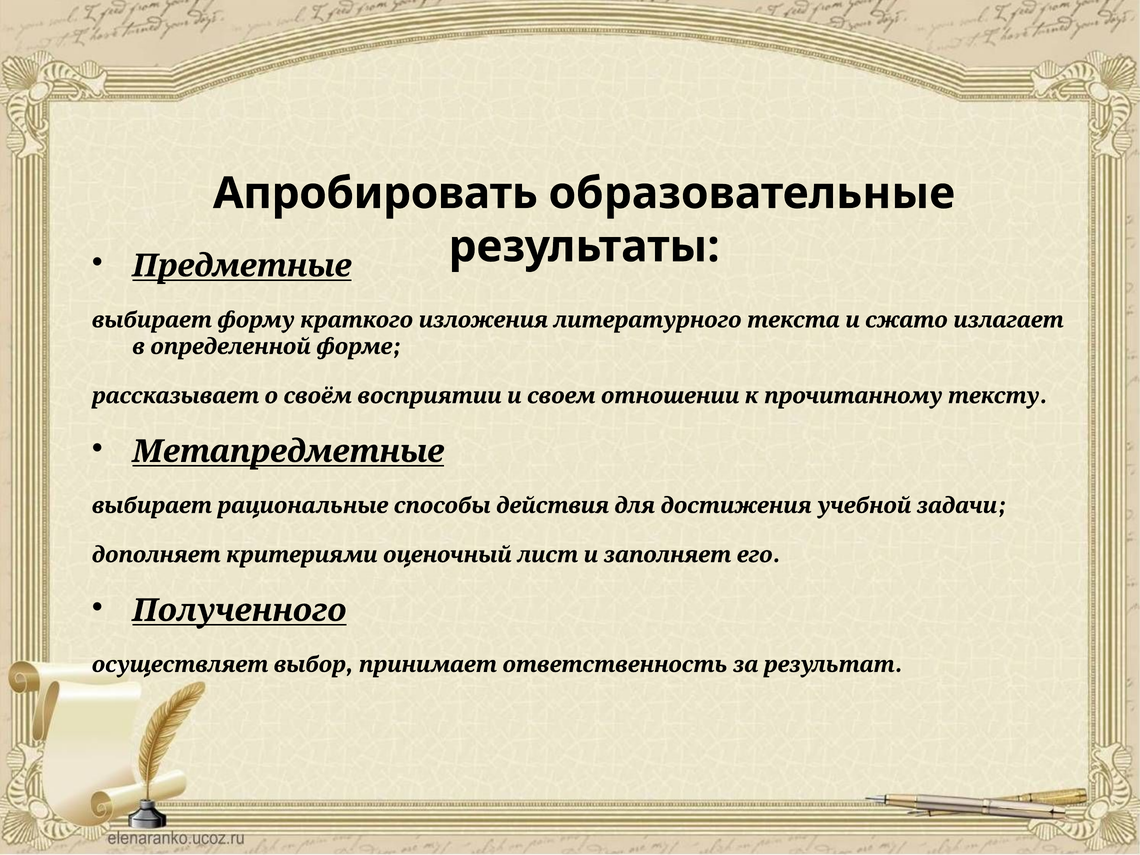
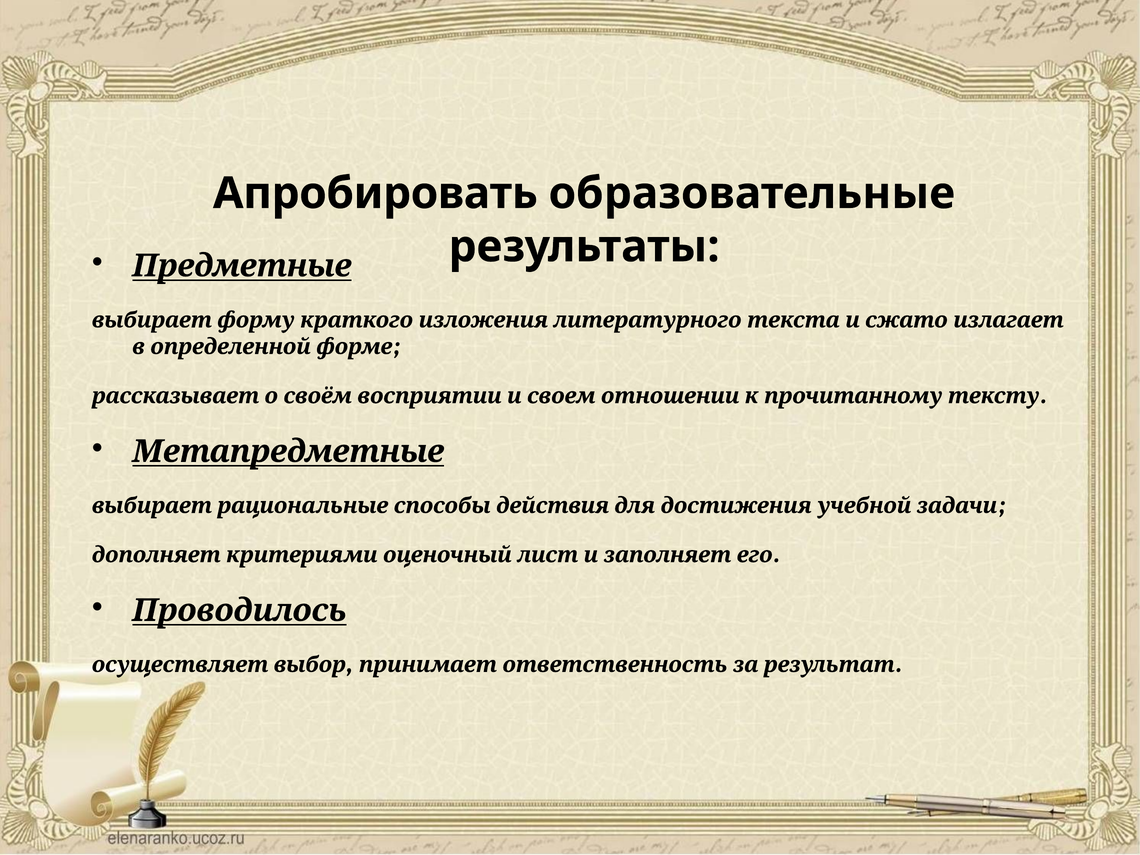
Полученного: Полученного -> Проводилось
